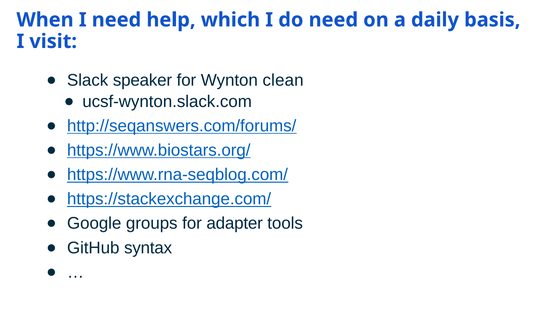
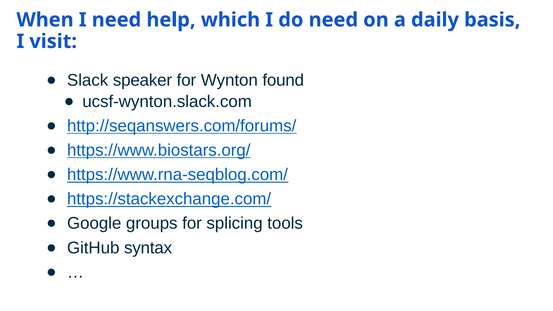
clean: clean -> found
adapter: adapter -> splicing
